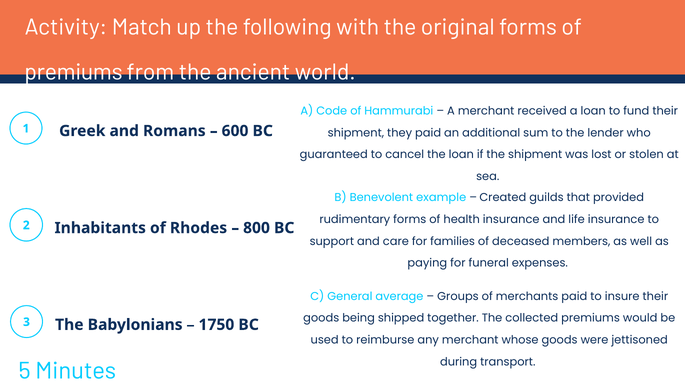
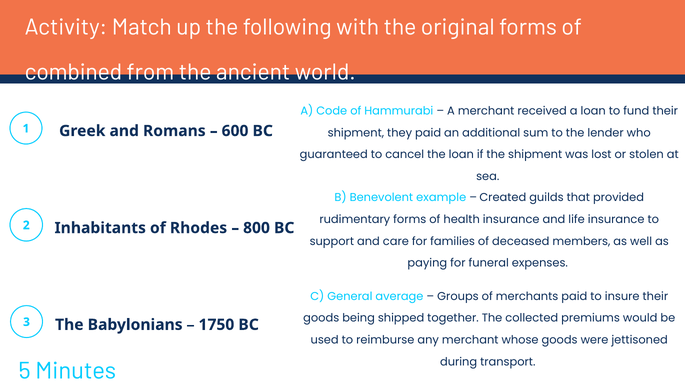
premiums at (73, 72): premiums -> combined
